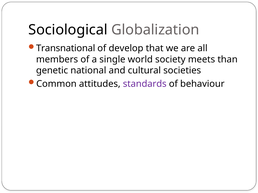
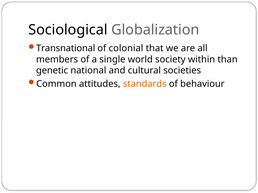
develop: develop -> colonial
meets: meets -> within
standards colour: purple -> orange
